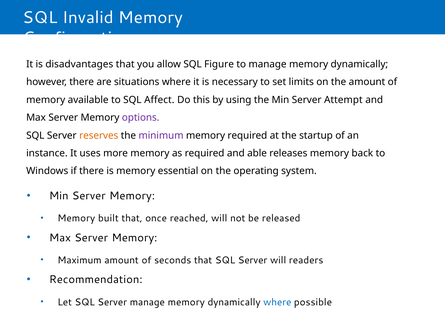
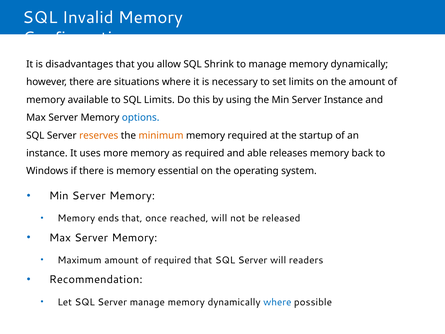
Figure: Figure -> Shrink
SQL Affect: Affect -> Limits
Server Attempt: Attempt -> Instance
options colour: purple -> blue
minimum colour: purple -> orange
built: built -> ends
of seconds: seconds -> required
